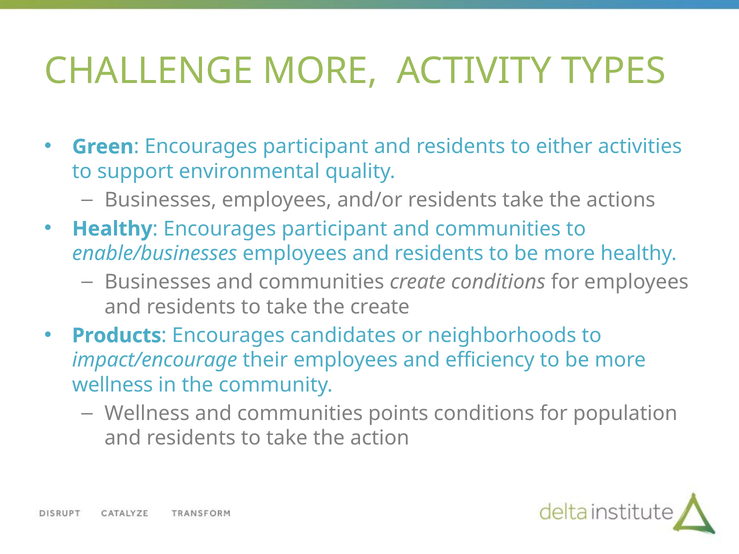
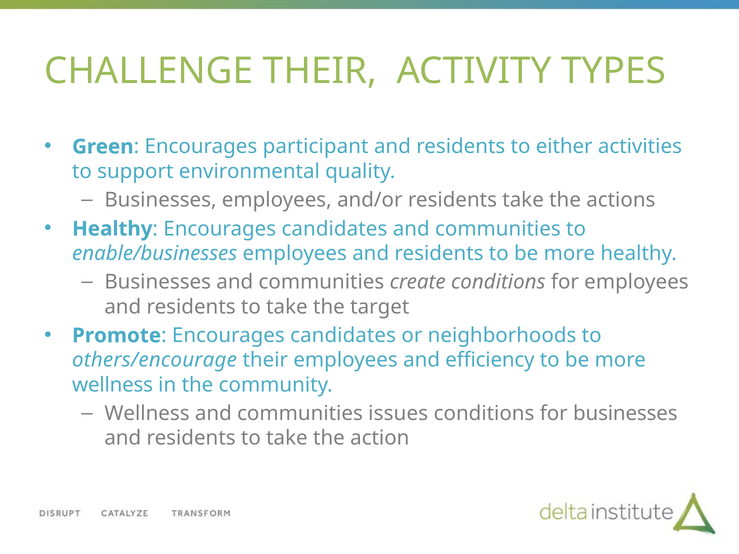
CHALLENGE MORE: MORE -> THEIR
participant at (334, 229): participant -> candidates
the create: create -> target
Products: Products -> Promote
impact/encourage: impact/encourage -> others/encourage
points: points -> issues
for population: population -> businesses
